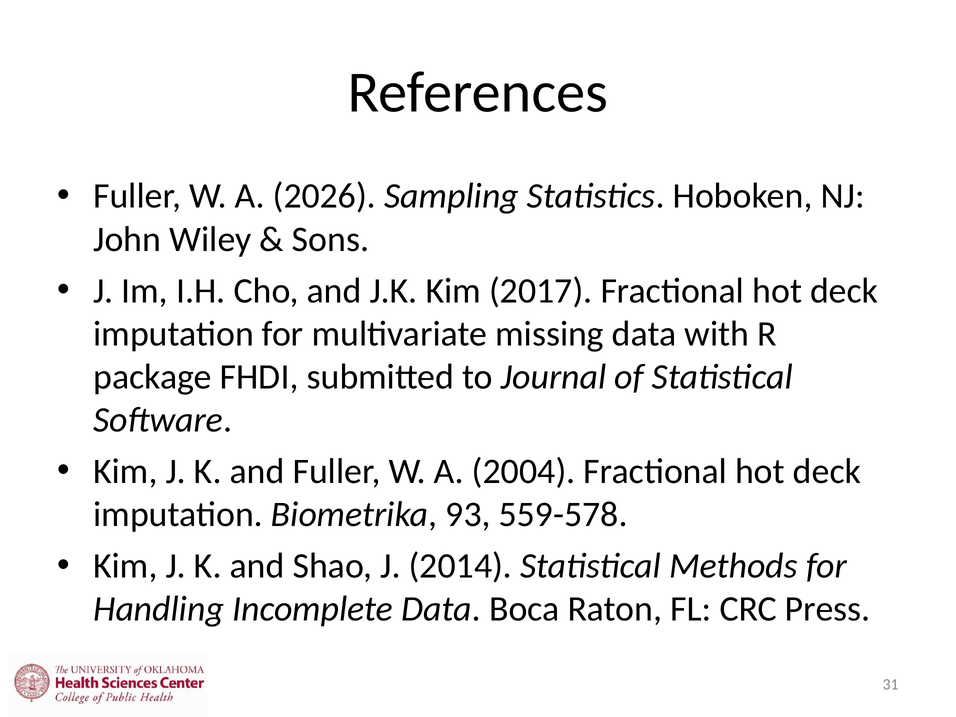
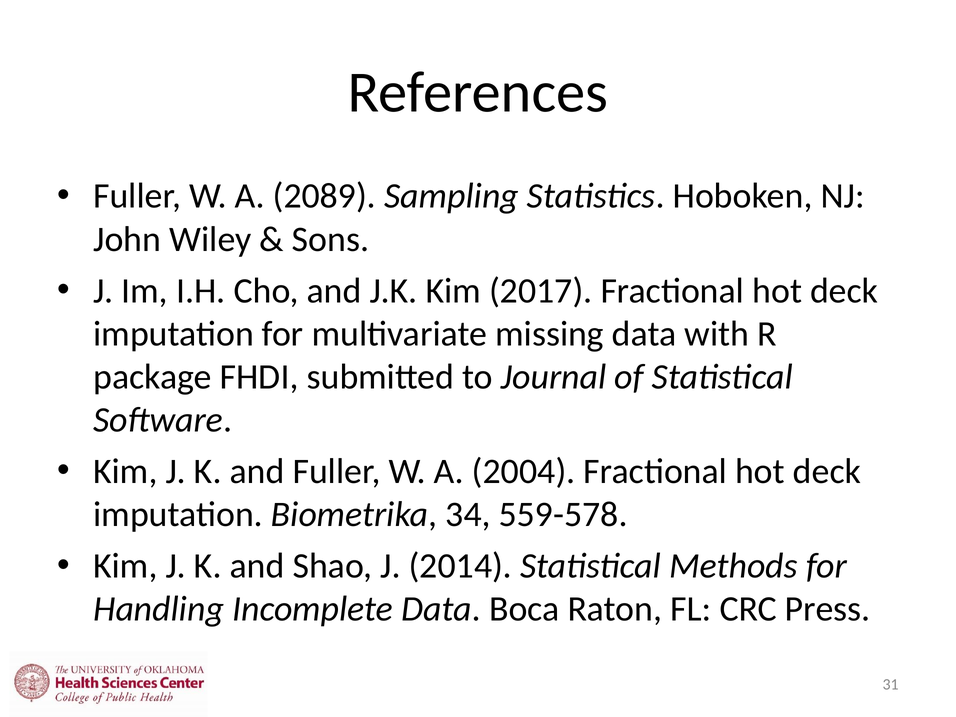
2026: 2026 -> 2089
93: 93 -> 34
